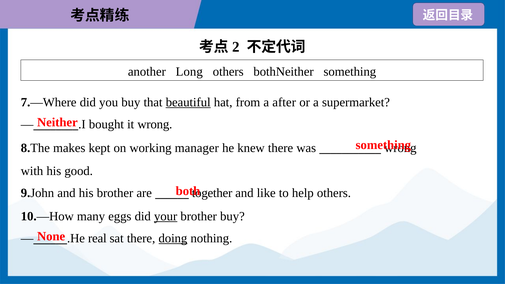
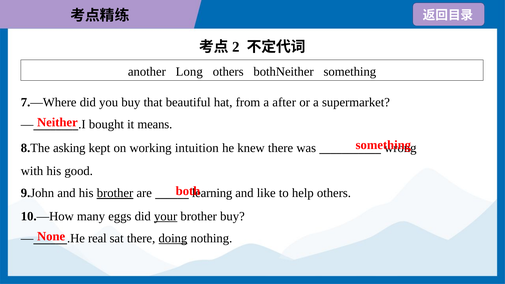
beautiful underline: present -> none
it wrong: wrong -> means
makes: makes -> asking
manager: manager -> intuition
brother at (115, 193) underline: none -> present
together: together -> learning
